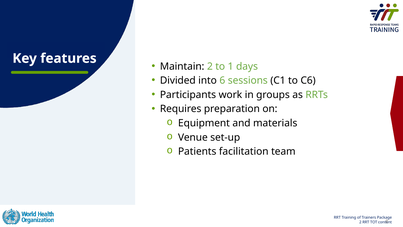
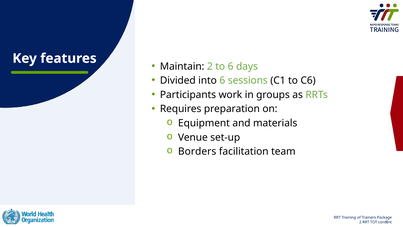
to 1: 1 -> 6
Patients: Patients -> Borders
